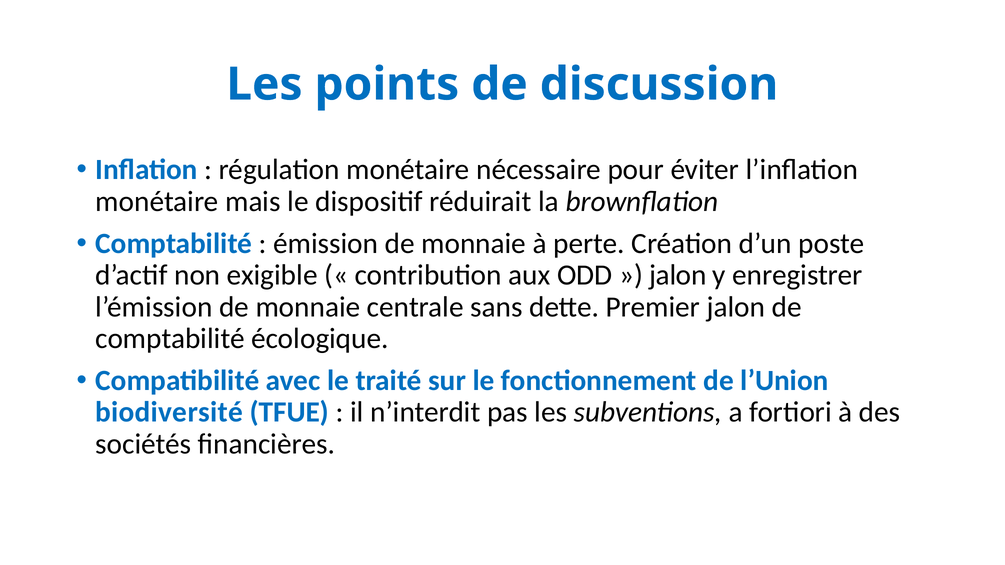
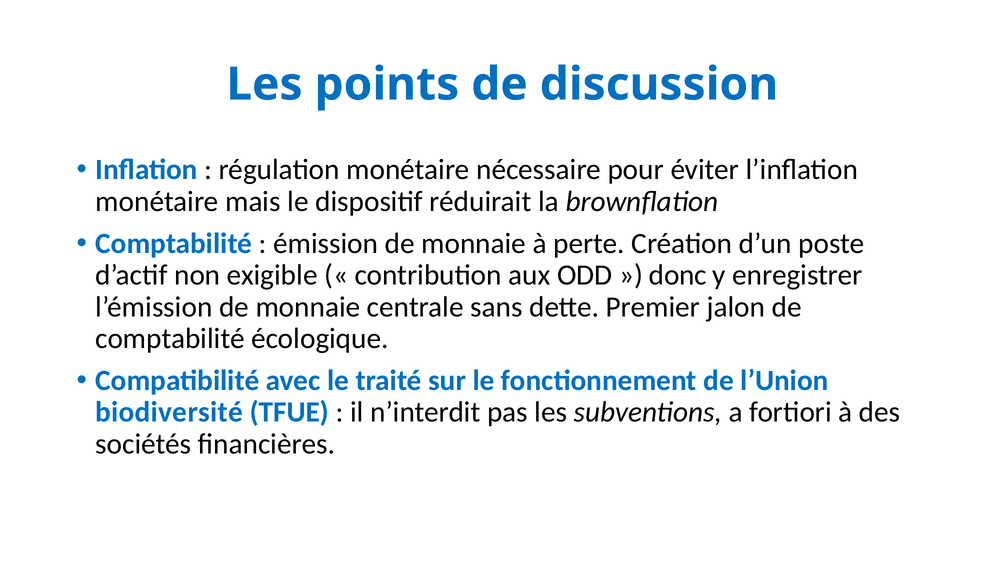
jalon at (678, 275): jalon -> donc
